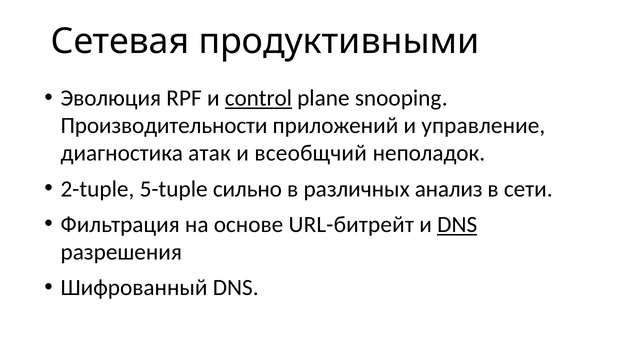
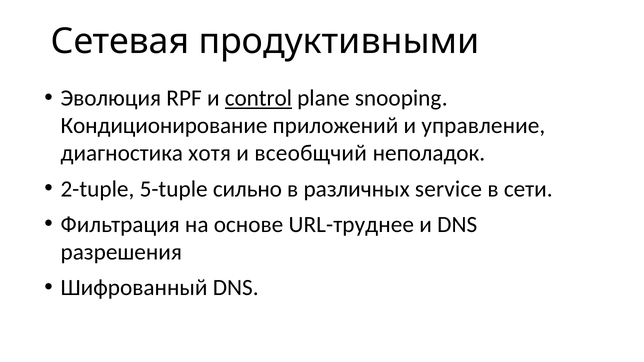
Производительности: Производительности -> Кондиционирование
атак: атак -> хотя
анализ: анализ -> service
URL-битрейт: URL-битрейт -> URL-труднее
DNS at (457, 225) underline: present -> none
